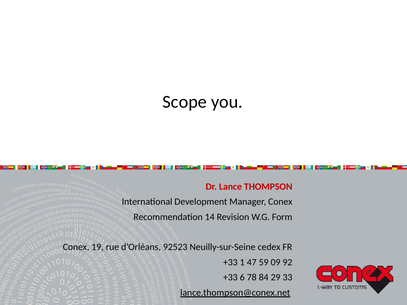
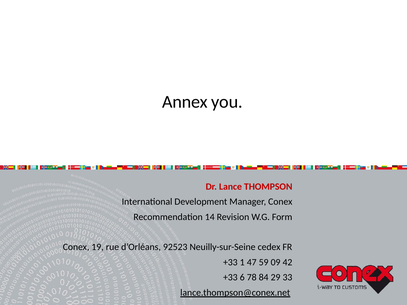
Scope: Scope -> Annex
92: 92 -> 42
